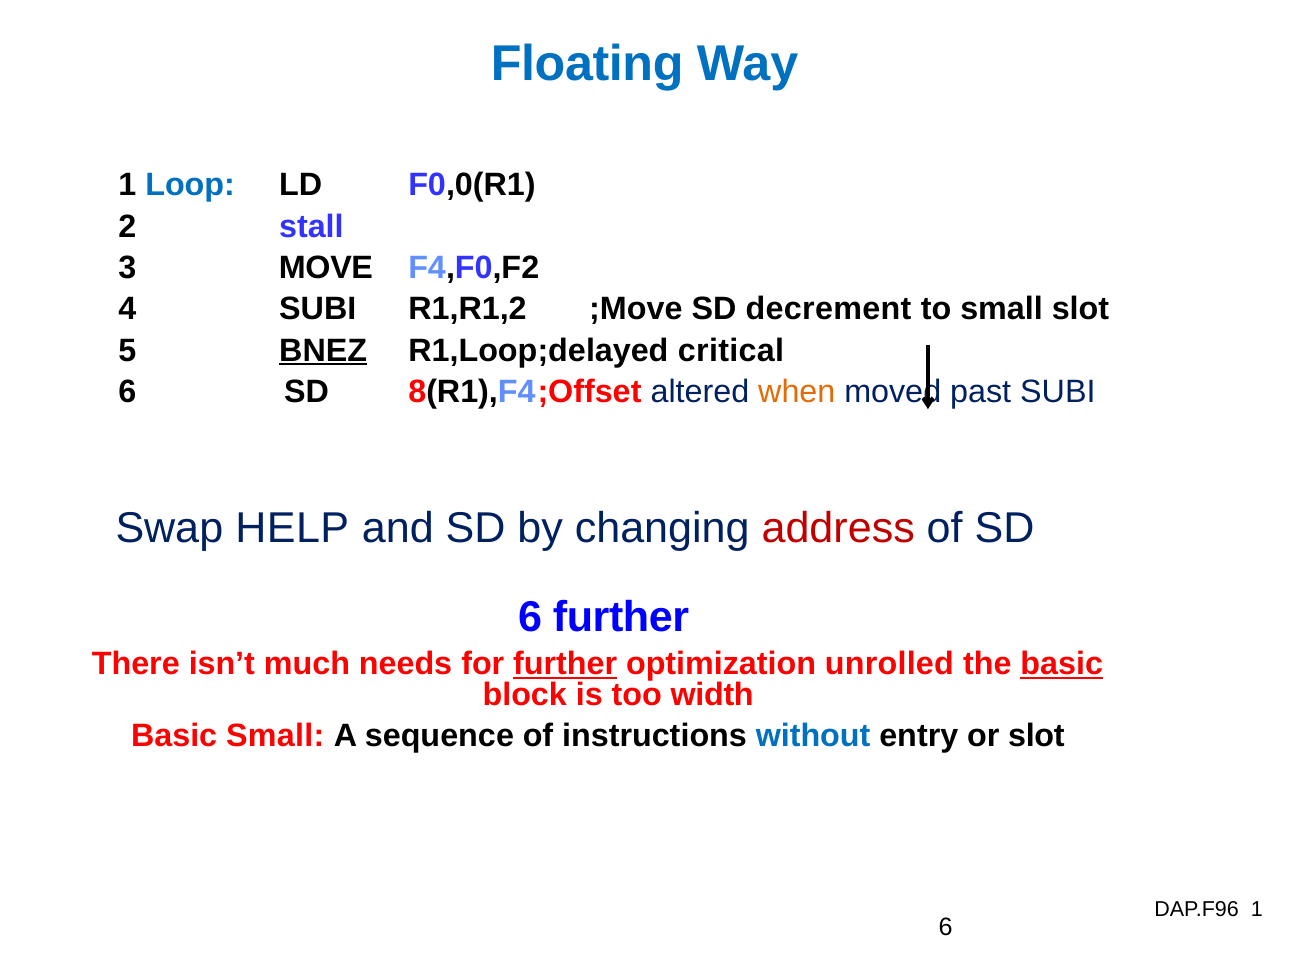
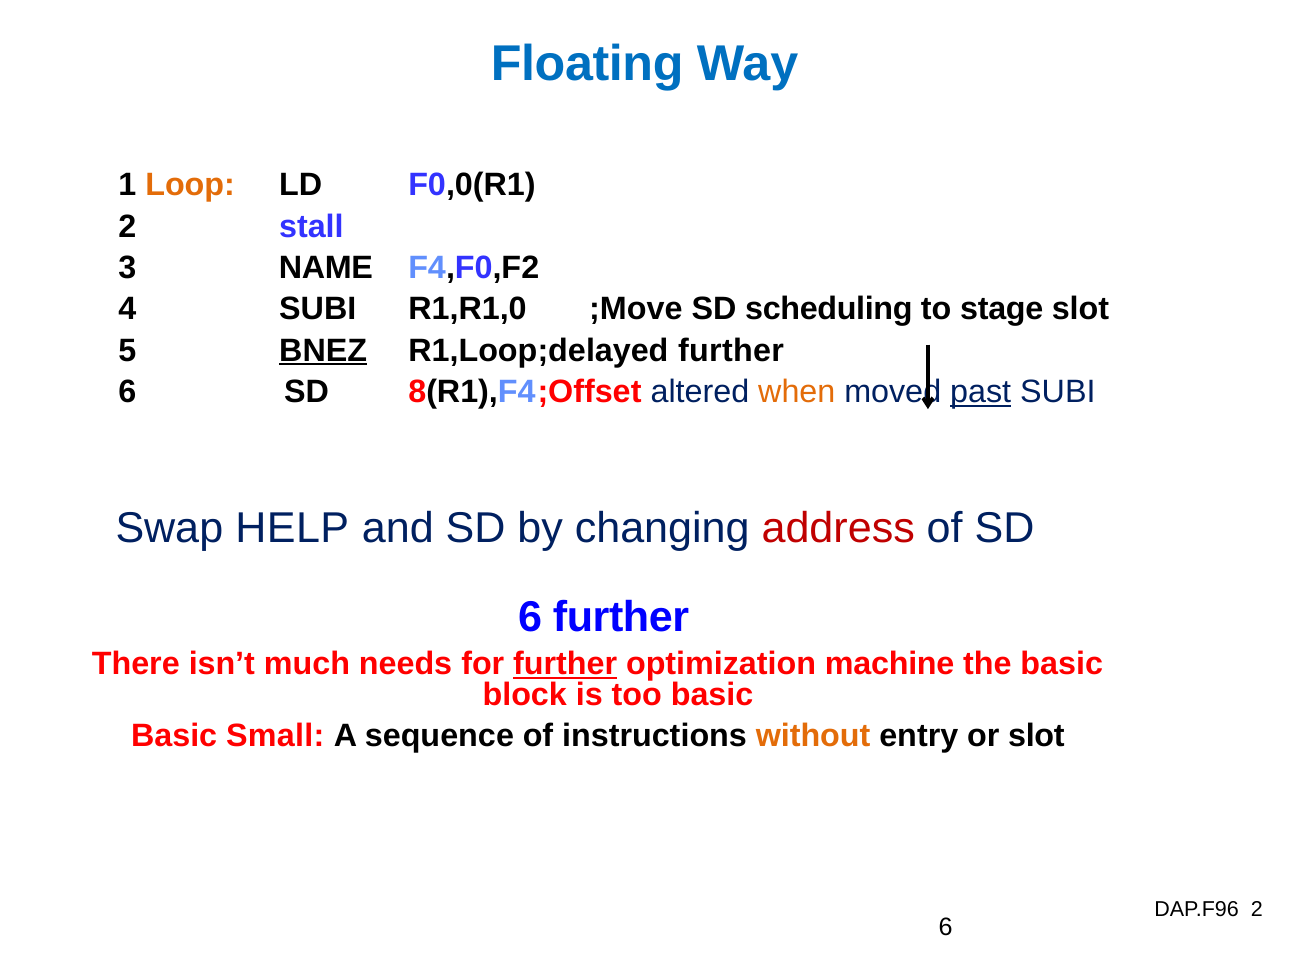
Loop colour: blue -> orange
MOVE: MOVE -> NAME
R1,R1,2: R1,R1,2 -> R1,R1,0
decrement: decrement -> scheduling
to small: small -> stage
critical at (731, 350): critical -> further
past underline: none -> present
unrolled: unrolled -> machine
basic at (1062, 664) underline: present -> none
too width: width -> basic
without colour: blue -> orange
1 at (1257, 909): 1 -> 2
